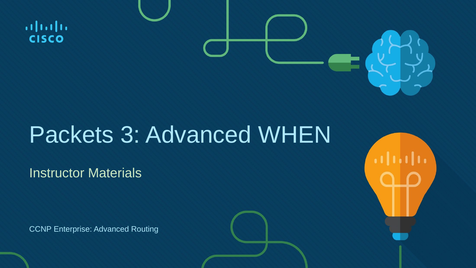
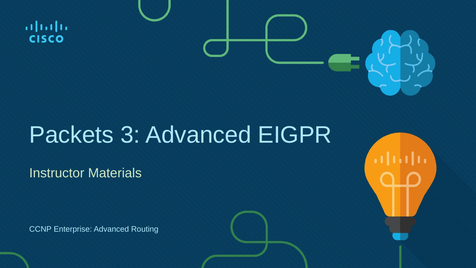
WHEN: WHEN -> EIGPR
